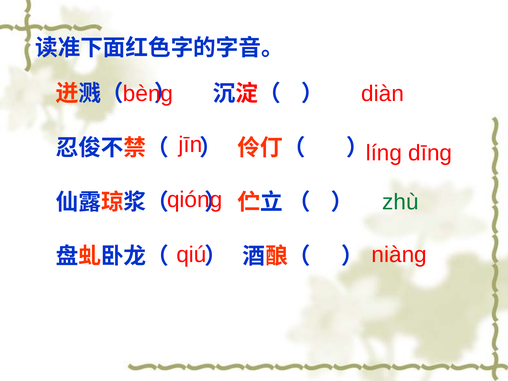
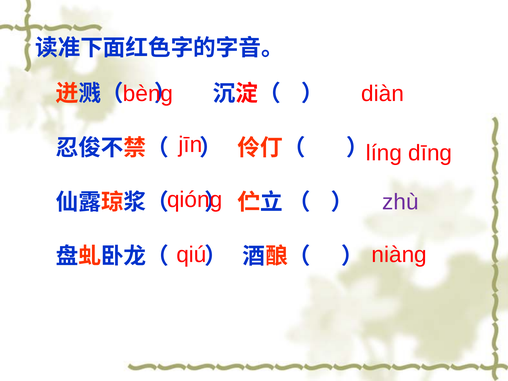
zhù colour: green -> purple
